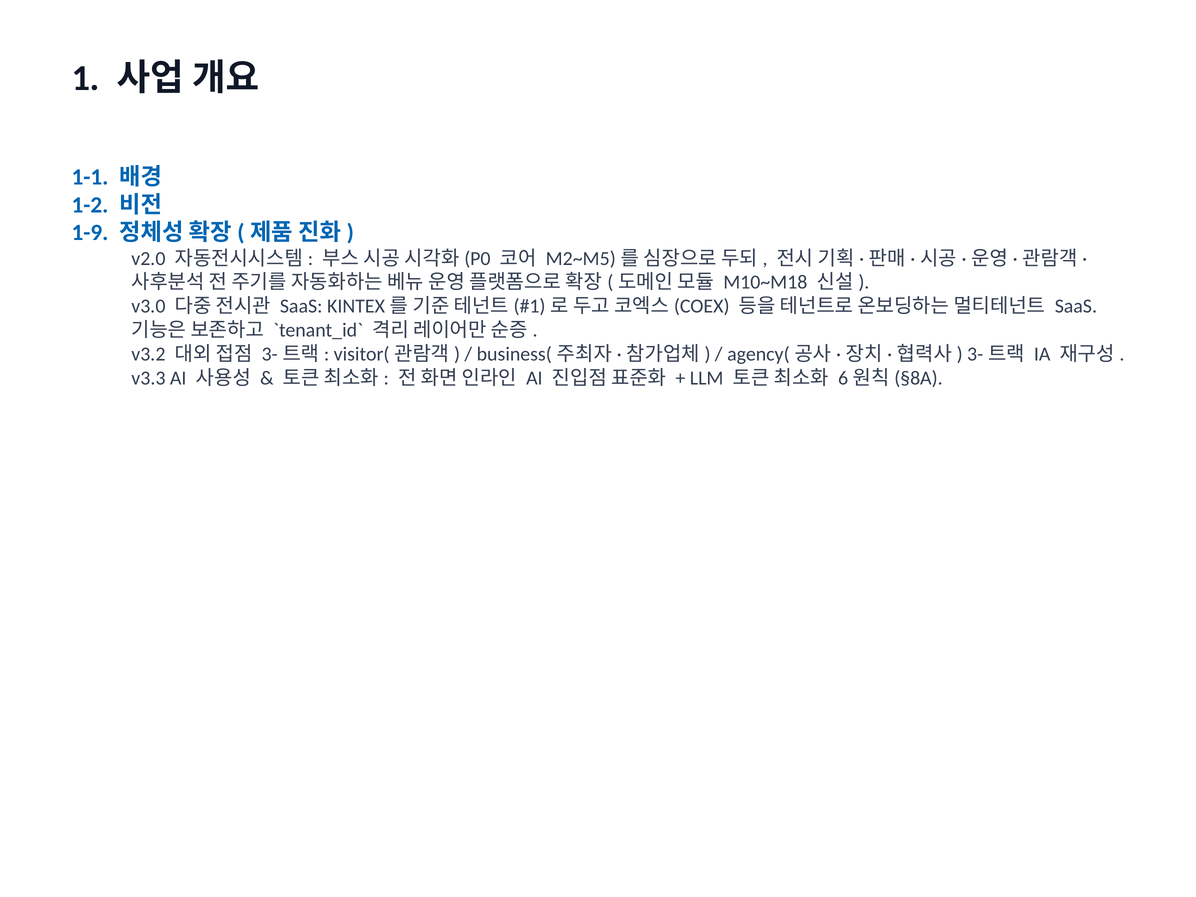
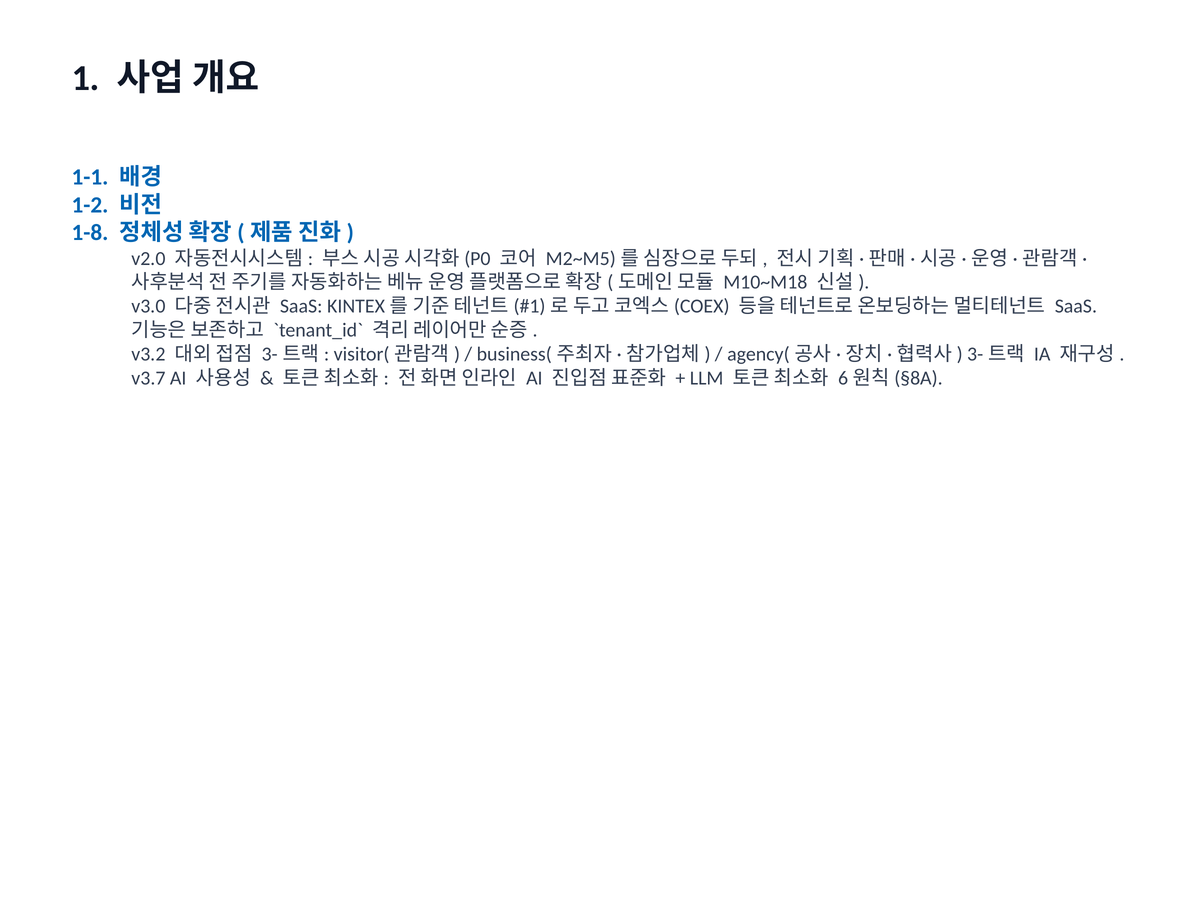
1-9: 1-9 -> 1-8
v3.3: v3.3 -> v3.7
